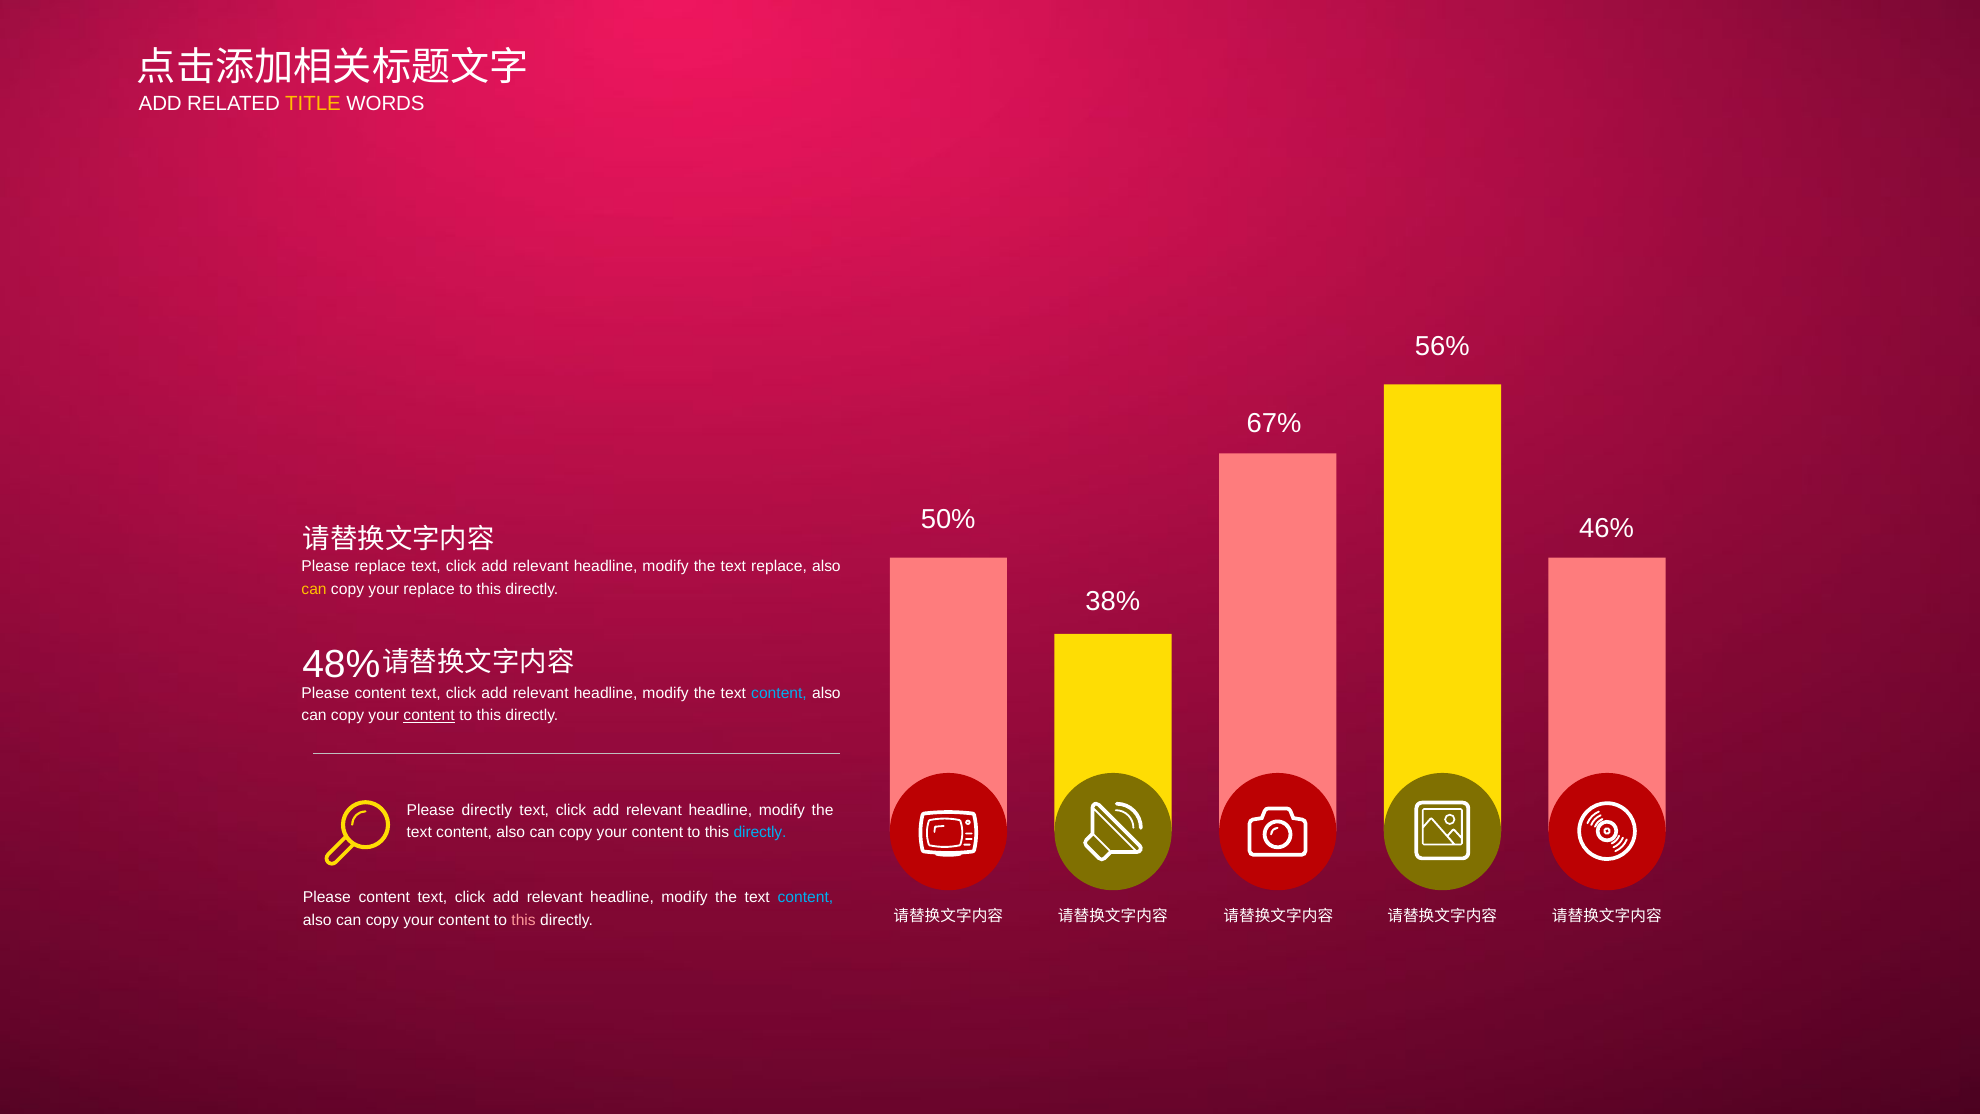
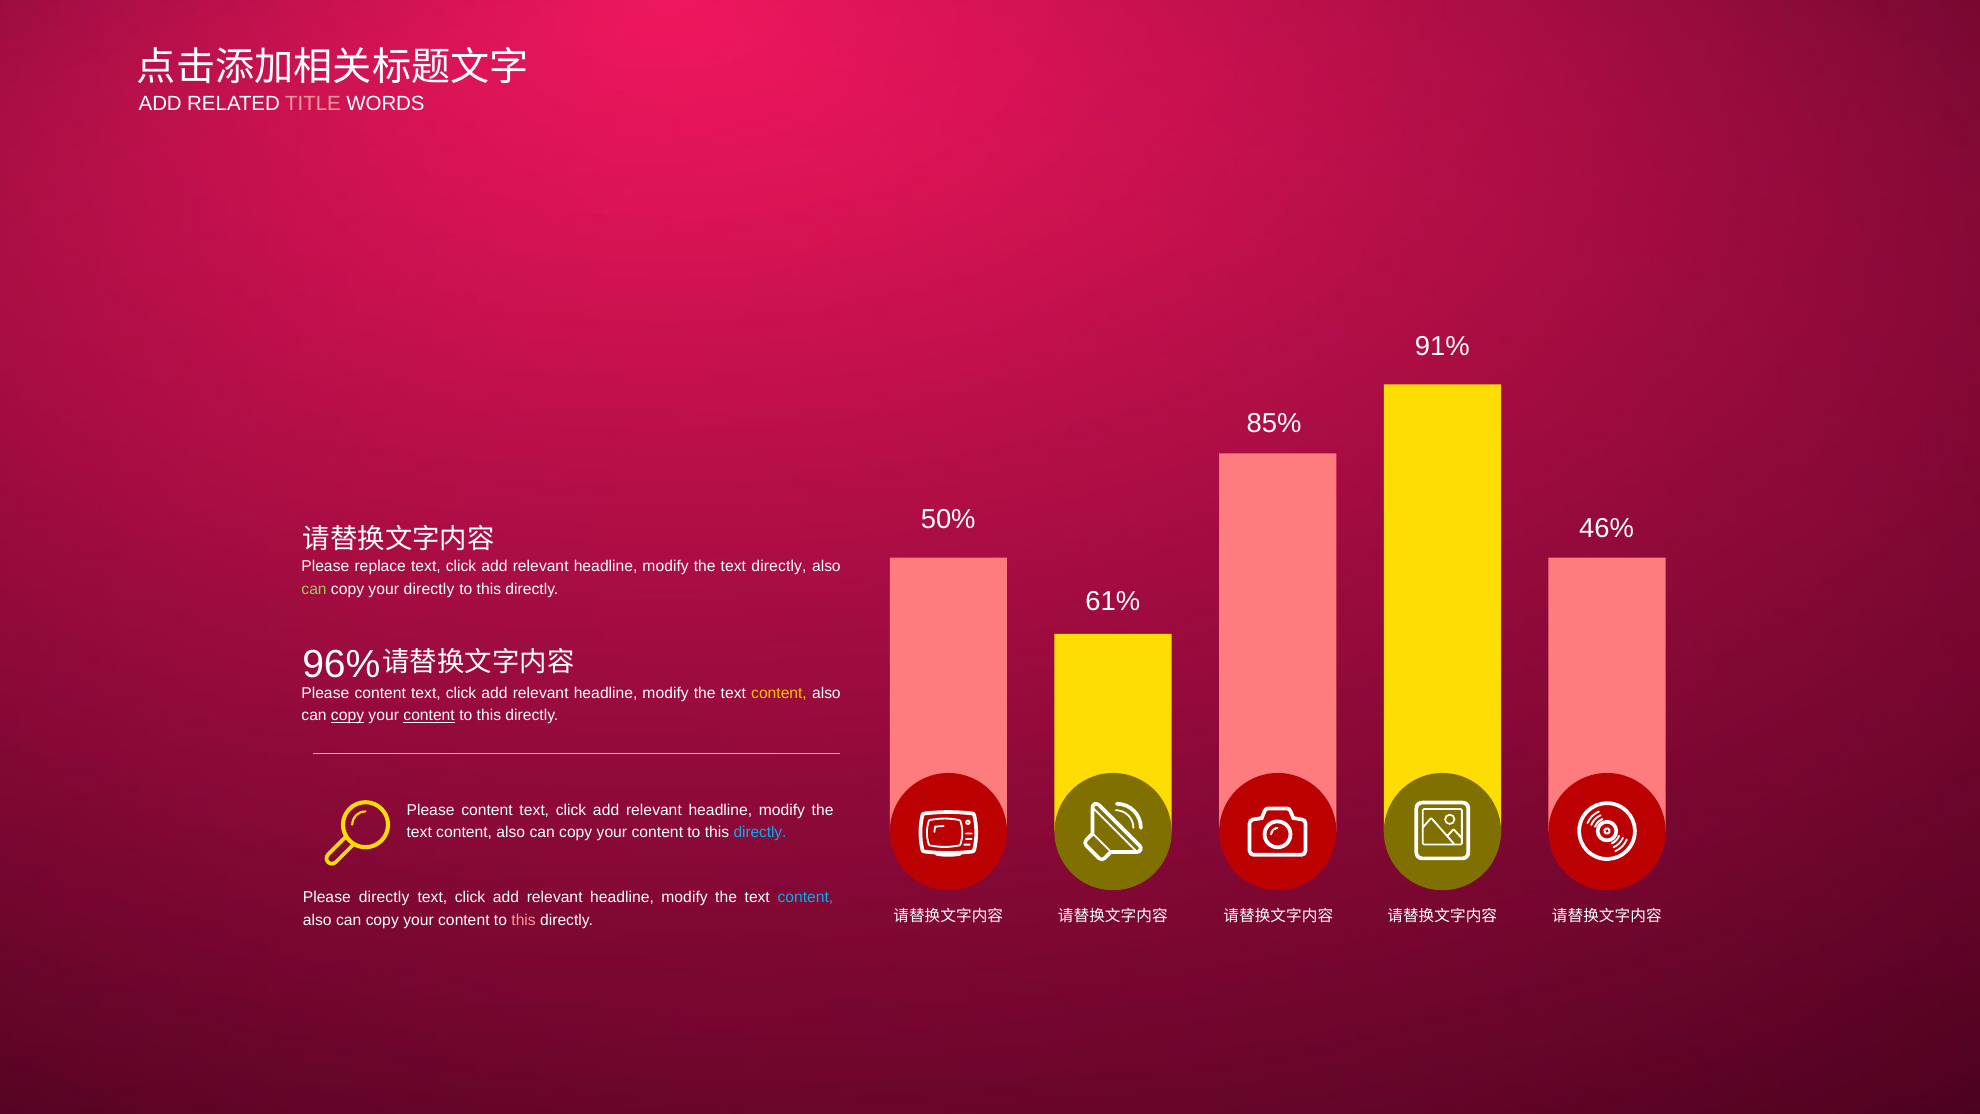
TITLE colour: yellow -> pink
56%: 56% -> 91%
67%: 67% -> 85%
text replace: replace -> directly
can at (314, 589) colour: yellow -> light green
your replace: replace -> directly
38%: 38% -> 61%
48%: 48% -> 96%
content at (779, 693) colour: light blue -> yellow
copy at (348, 716) underline: none -> present
directly at (487, 810): directly -> content
content at (384, 898): content -> directly
